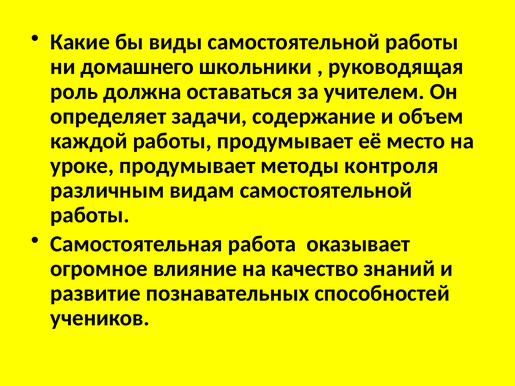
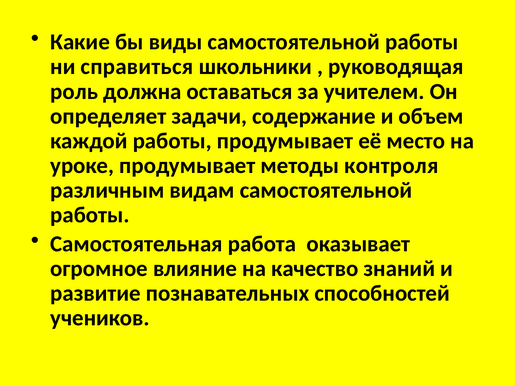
домашнего: домашнего -> справиться
